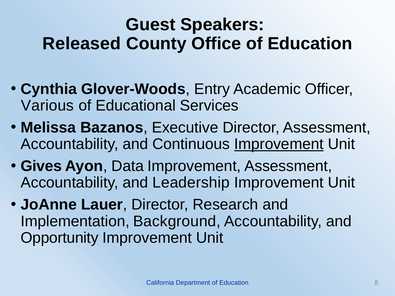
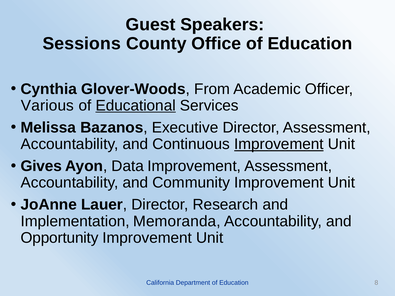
Released: Released -> Sessions
Entry: Entry -> From
Educational underline: none -> present
Leadership: Leadership -> Community
Background: Background -> Memoranda
